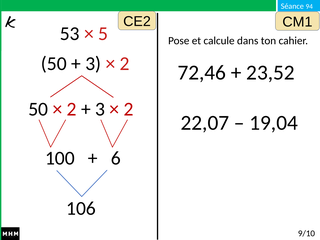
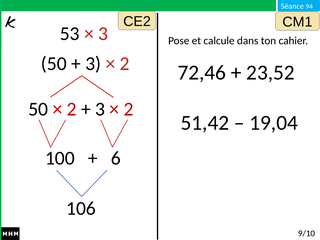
5 at (103, 34): 5 -> 3
22,07: 22,07 -> 51,42
